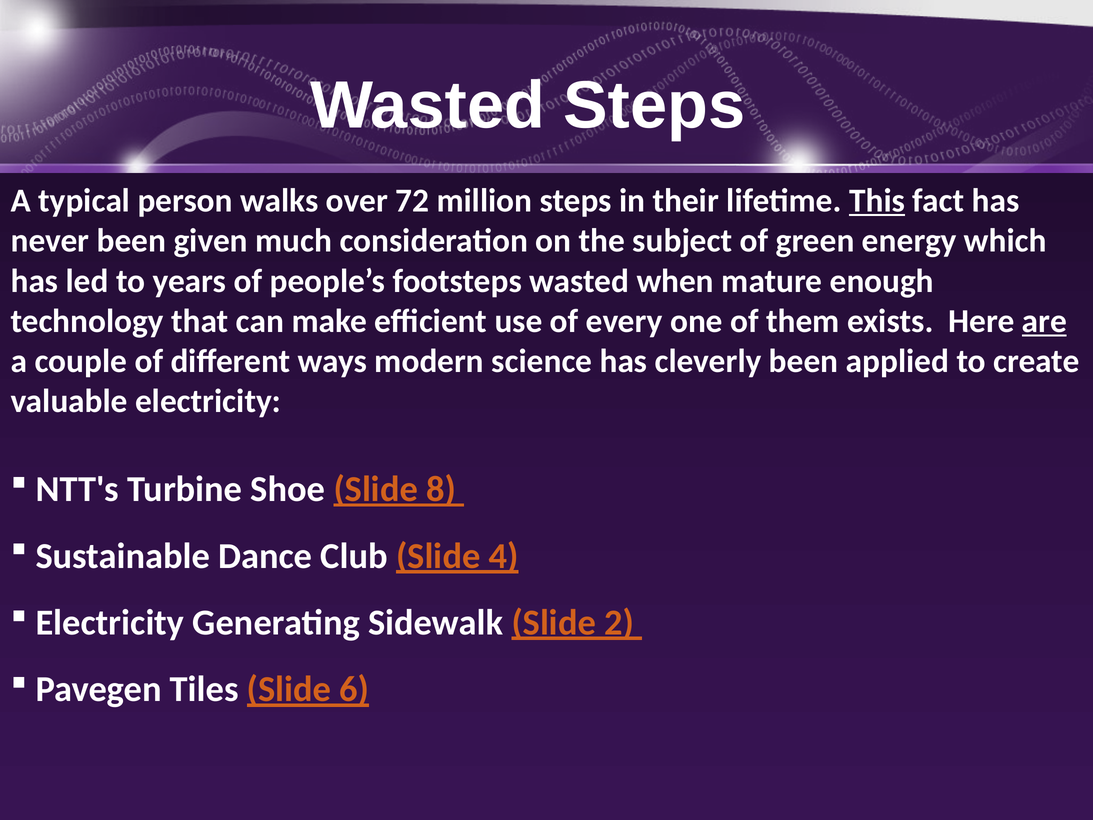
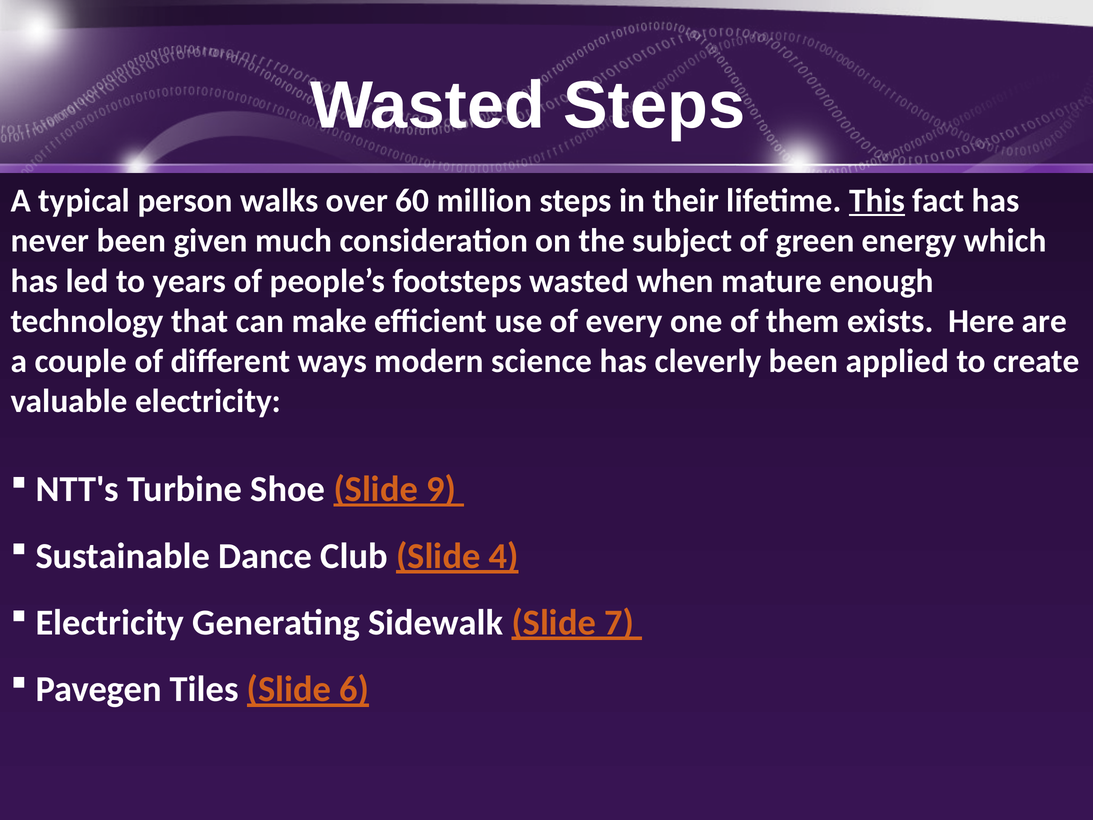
72: 72 -> 60
are underline: present -> none
8: 8 -> 9
Slide 2: 2 -> 7
